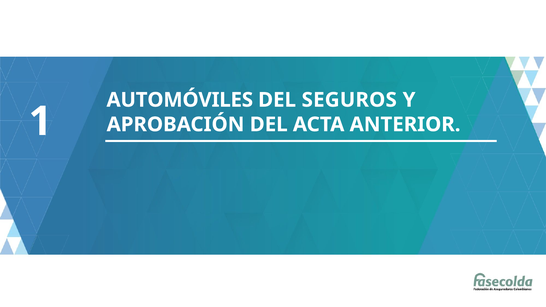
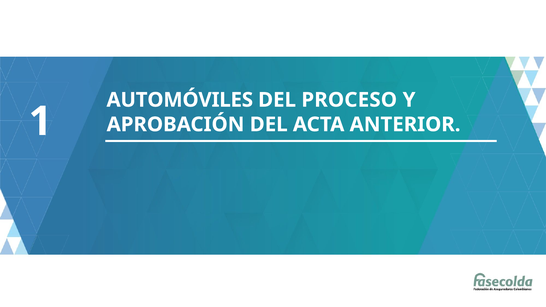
SEGUROS: SEGUROS -> PROCESO
